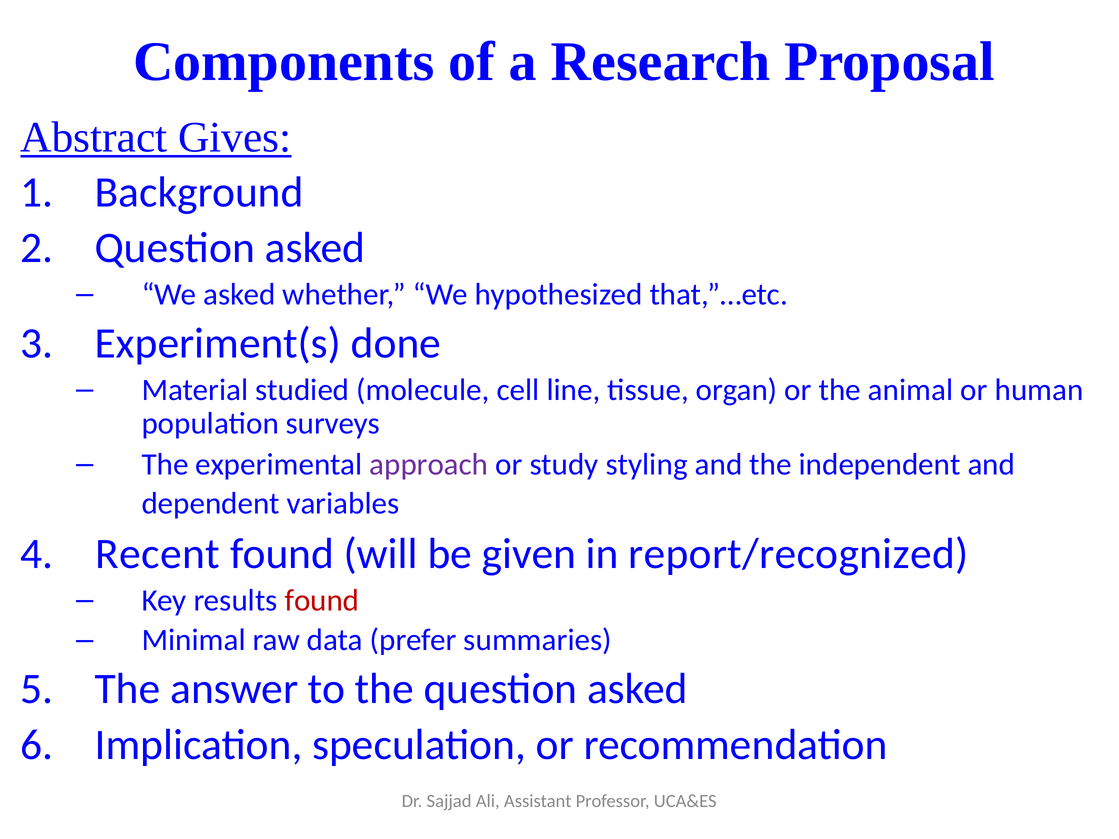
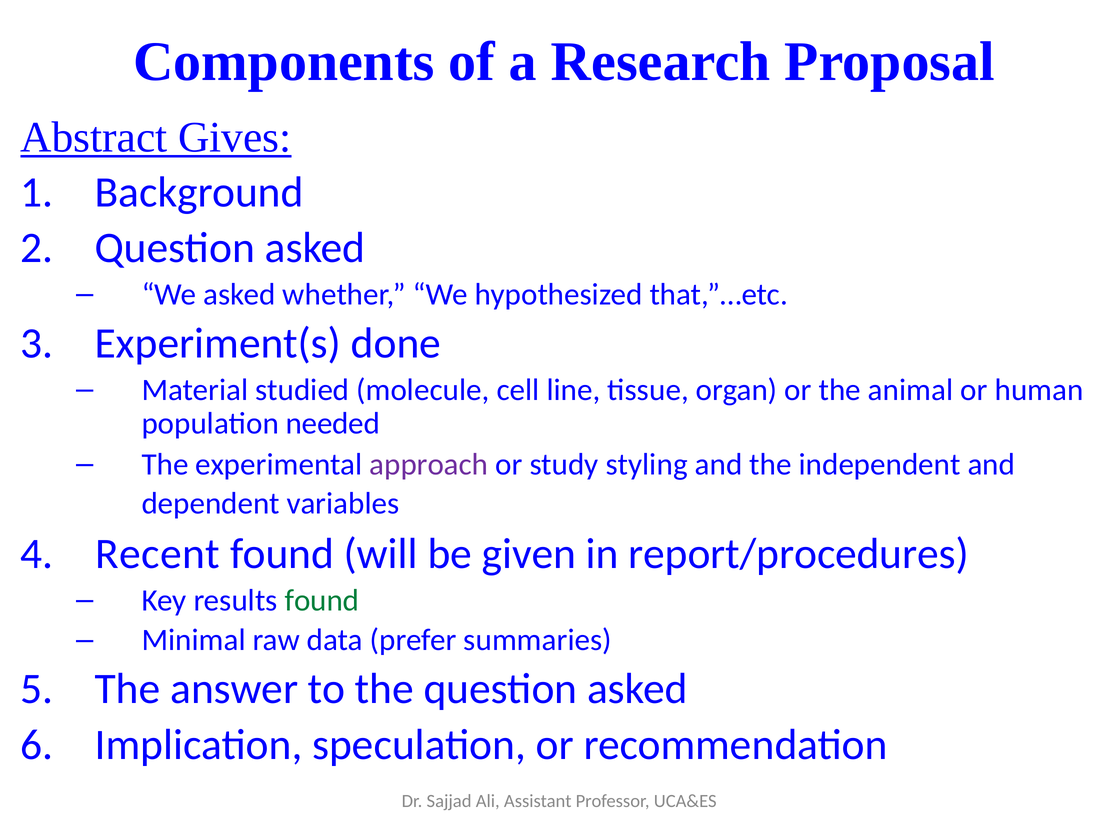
surveys: surveys -> needed
report/recognized: report/recognized -> report/procedures
found at (322, 600) colour: red -> green
